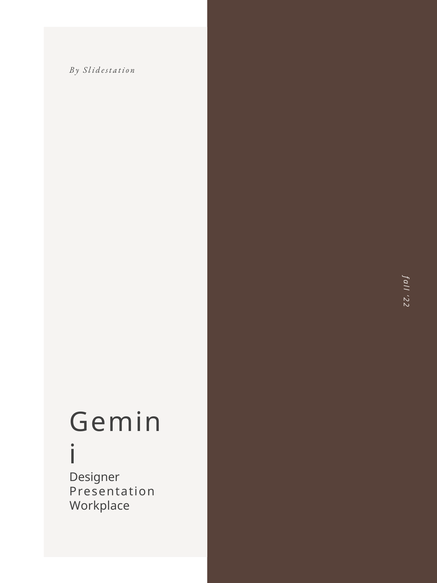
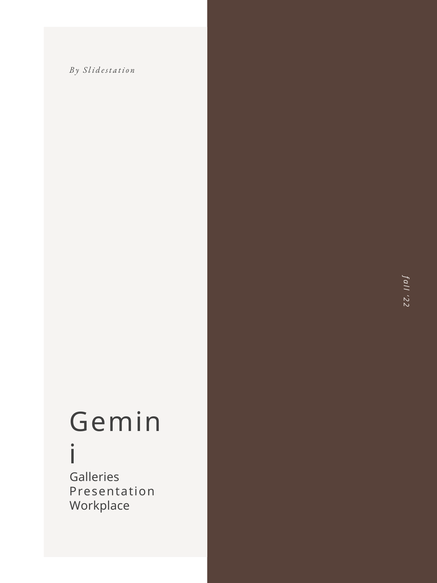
Designer: Designer -> Galleries
